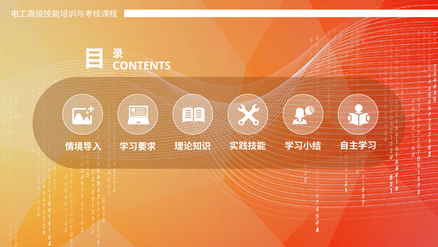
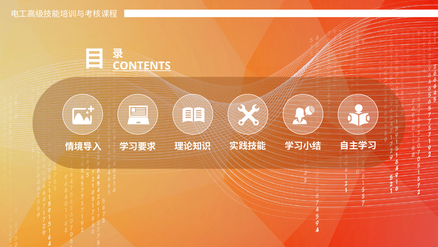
CONTENTS underline: none -> present
